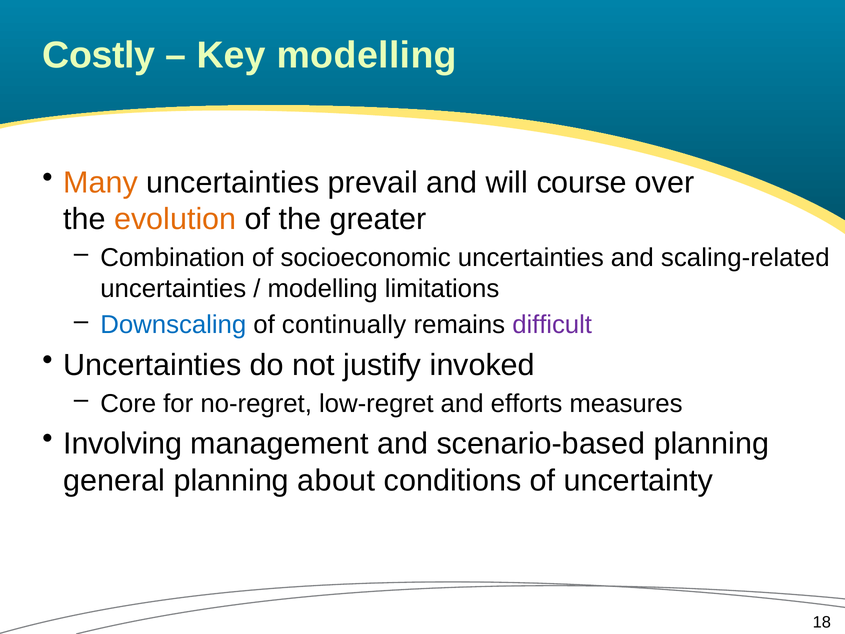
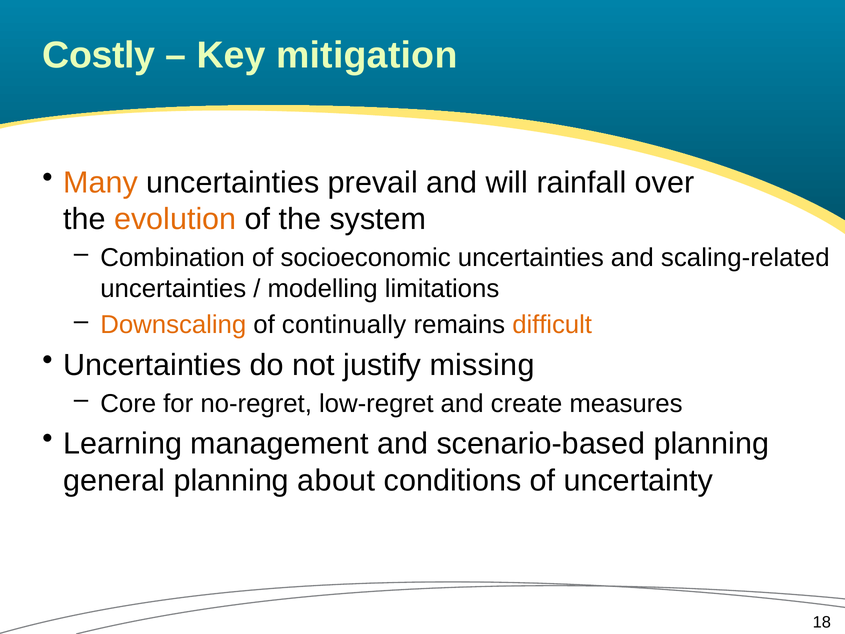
Key modelling: modelling -> mitigation
course: course -> rainfall
greater: greater -> system
Downscaling colour: blue -> orange
difficult colour: purple -> orange
invoked: invoked -> missing
efforts: efforts -> create
Involving: Involving -> Learning
